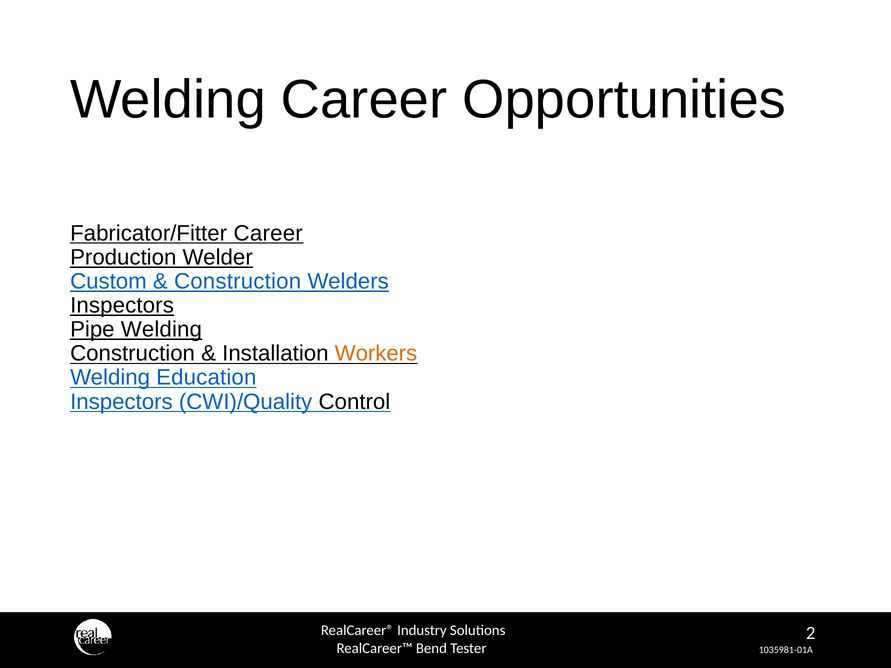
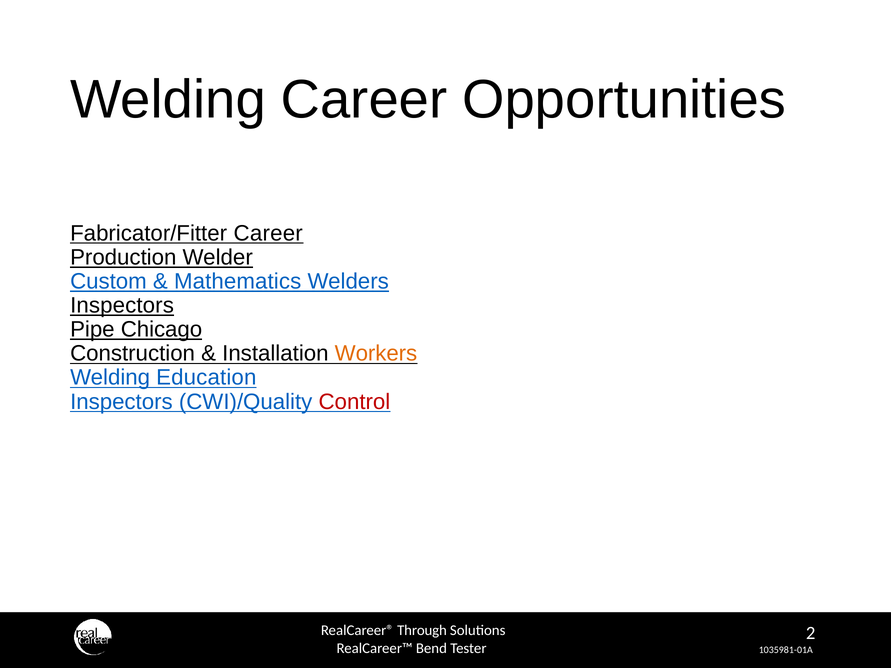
Construction at (238, 281): Construction -> Mathematics
Pipe Welding: Welding -> Chicago
Control colour: black -> red
Industry: Industry -> Through
